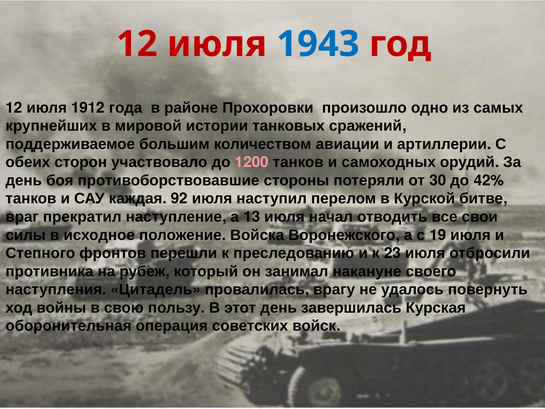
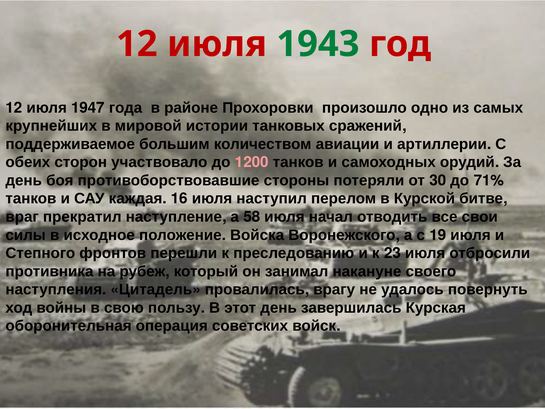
1943 colour: blue -> green
1912: 1912 -> 1947
42%: 42% -> 71%
92: 92 -> 16
13: 13 -> 58
